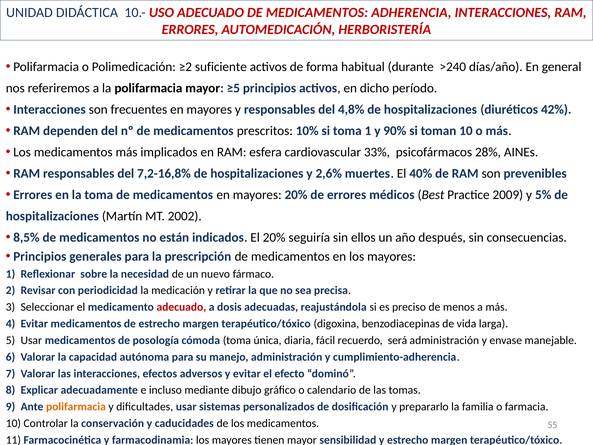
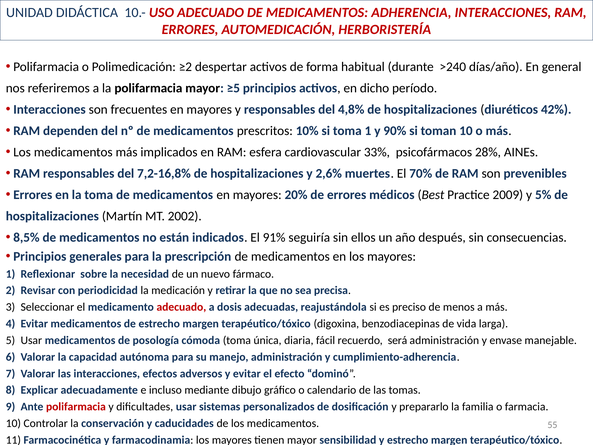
suficiente: suficiente -> despertar
40%: 40% -> 70%
El 20%: 20% -> 91%
polifarmacia at (76, 407) colour: orange -> red
